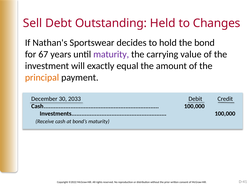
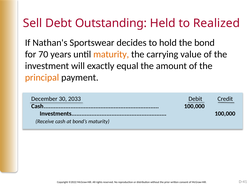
Changes: Changes -> Realized
67: 67 -> 70
maturity at (111, 54) colour: purple -> orange
